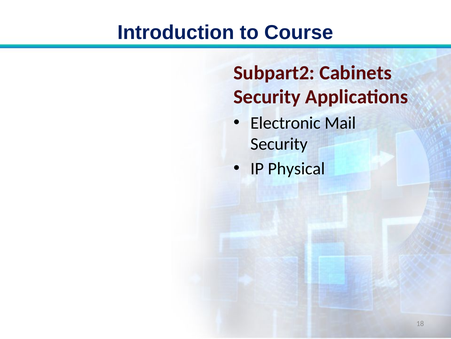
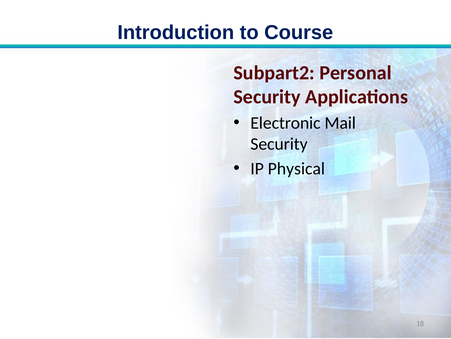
Cabinets: Cabinets -> Personal
